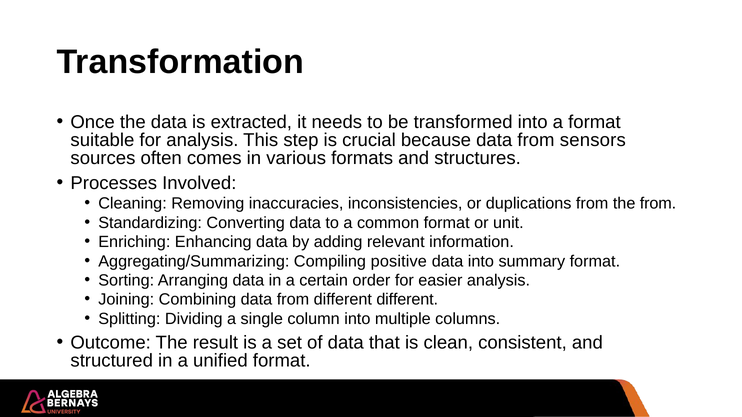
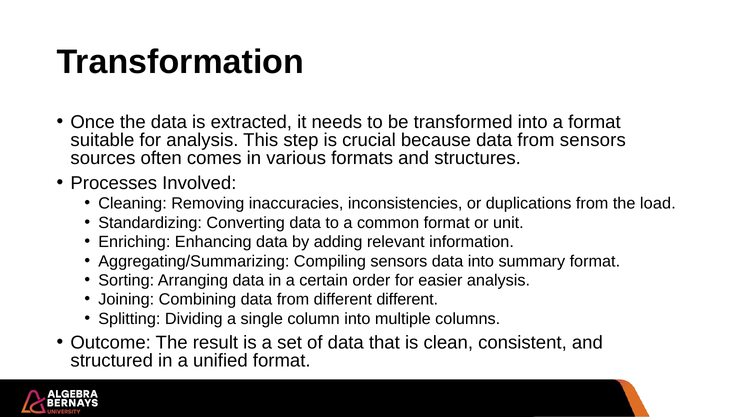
the from: from -> load
Compiling positive: positive -> sensors
